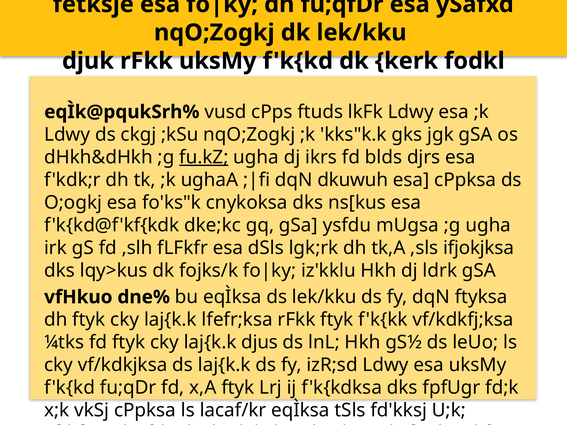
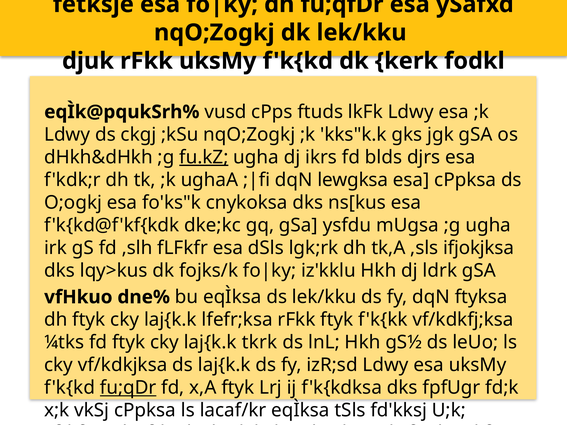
dkuwuh: dkuwuh -> lewgksa
djus: djus -> tkrk
fu;qDr underline: none -> present
